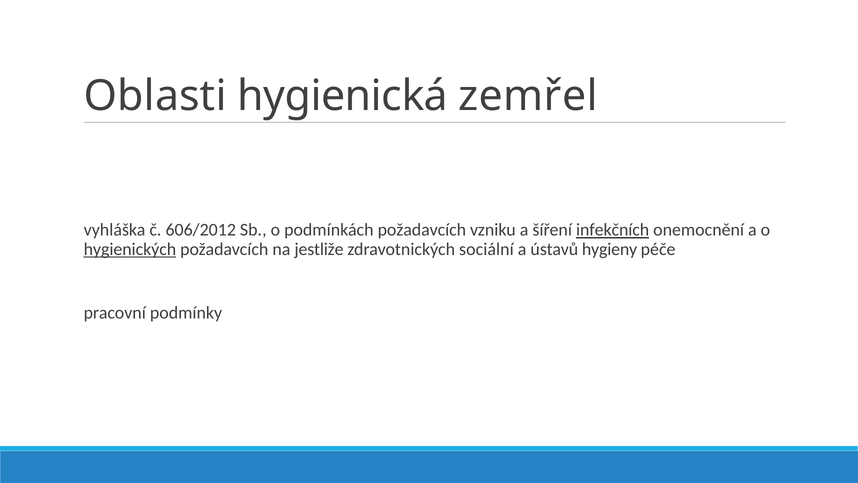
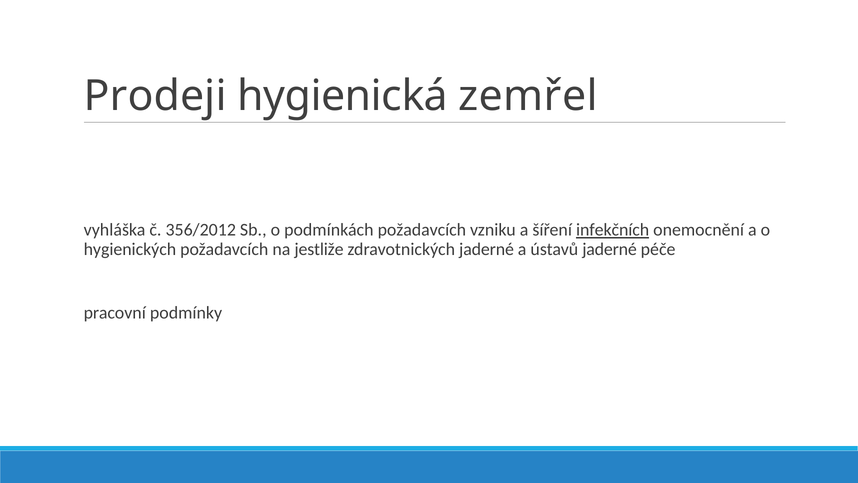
Oblasti: Oblasti -> Prodeji
606/2012: 606/2012 -> 356/2012
hygienických underline: present -> none
zdravotnických sociální: sociální -> jaderné
ústavů hygieny: hygieny -> jaderné
